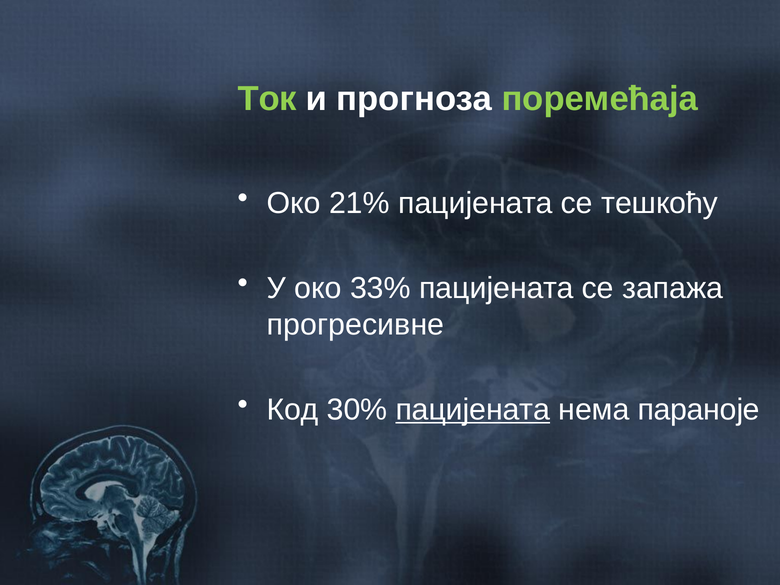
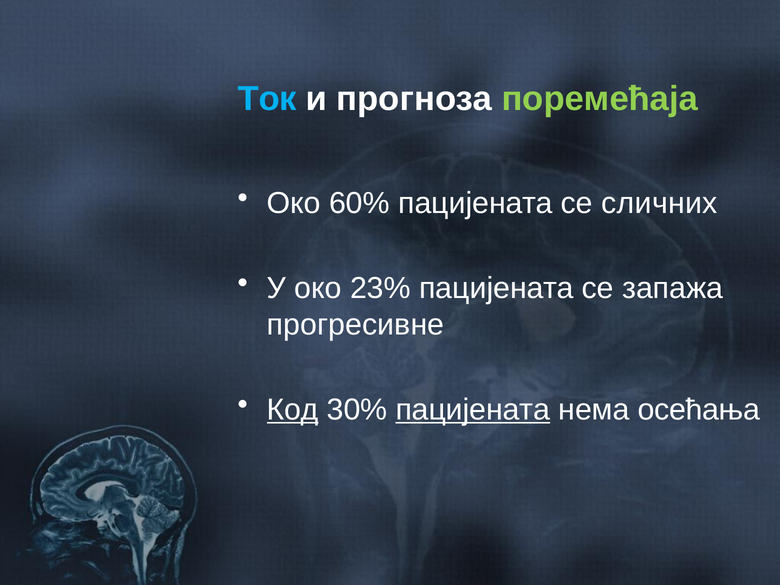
Ток colour: light green -> light blue
21%: 21% -> 60%
тешкоћу: тешкоћу -> сличних
33%: 33% -> 23%
Код underline: none -> present
параноје: параноје -> осећања
